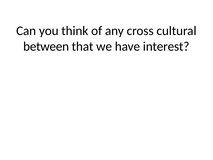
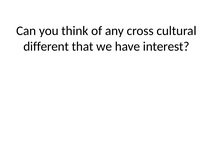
between: between -> different
